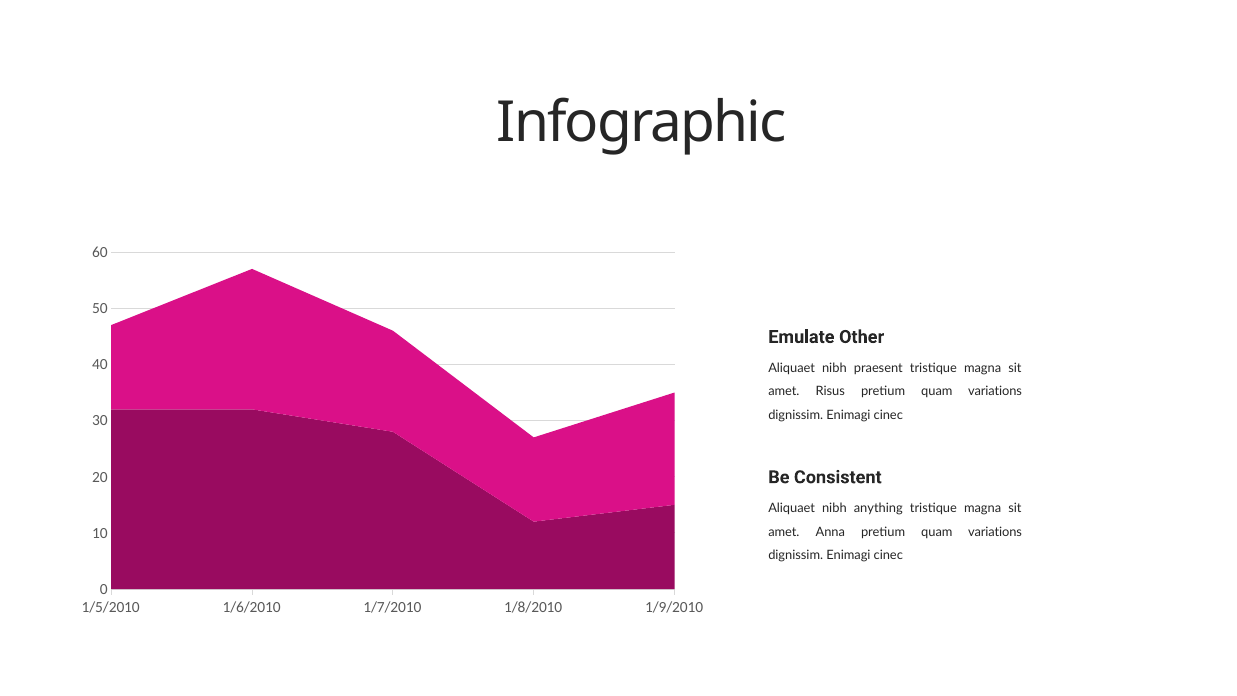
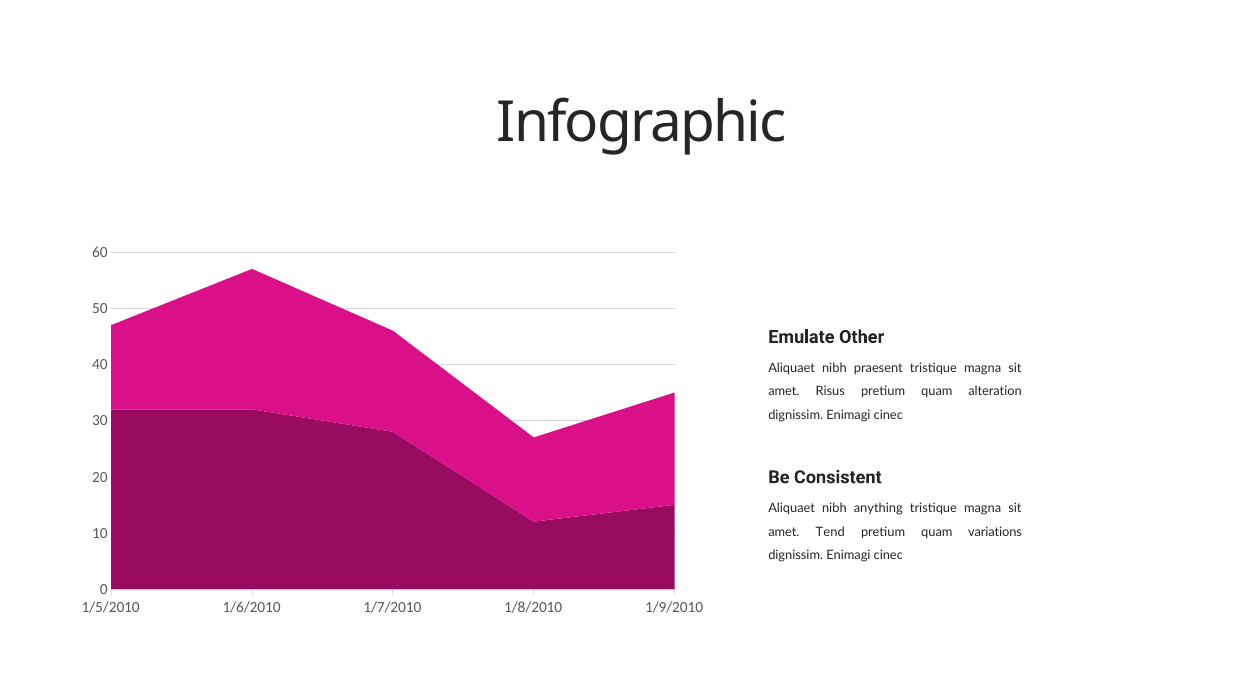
Risus pretium quam variations: variations -> alteration
Anna: Anna -> Tend
